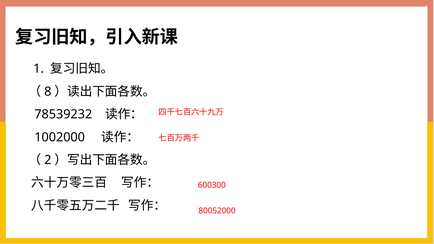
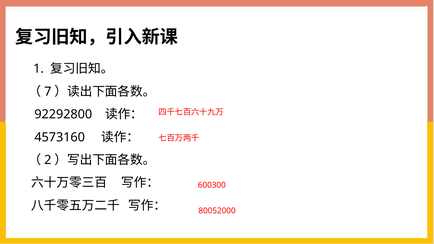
8: 8 -> 7
78539232: 78539232 -> 92292800
1002000: 1002000 -> 4573160
